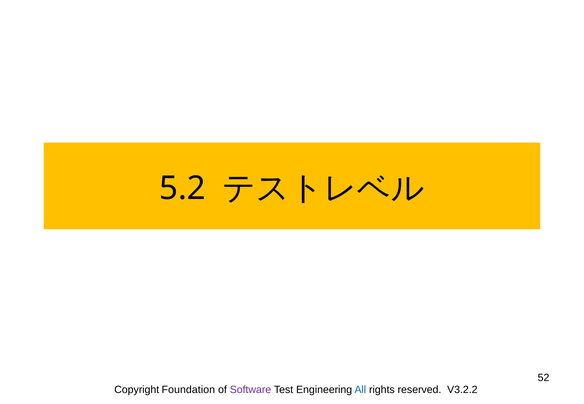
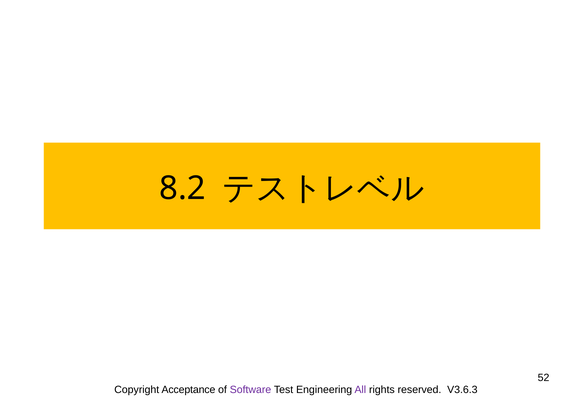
5.2: 5.2 -> 8.2
Foundation: Foundation -> Acceptance
All colour: blue -> purple
V3.2.2: V3.2.2 -> V3.6.3
